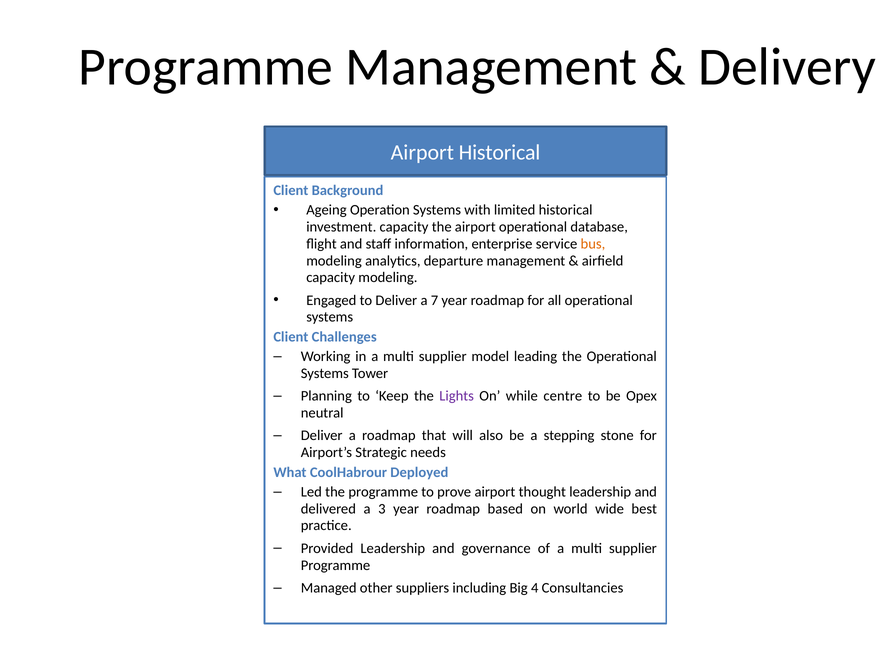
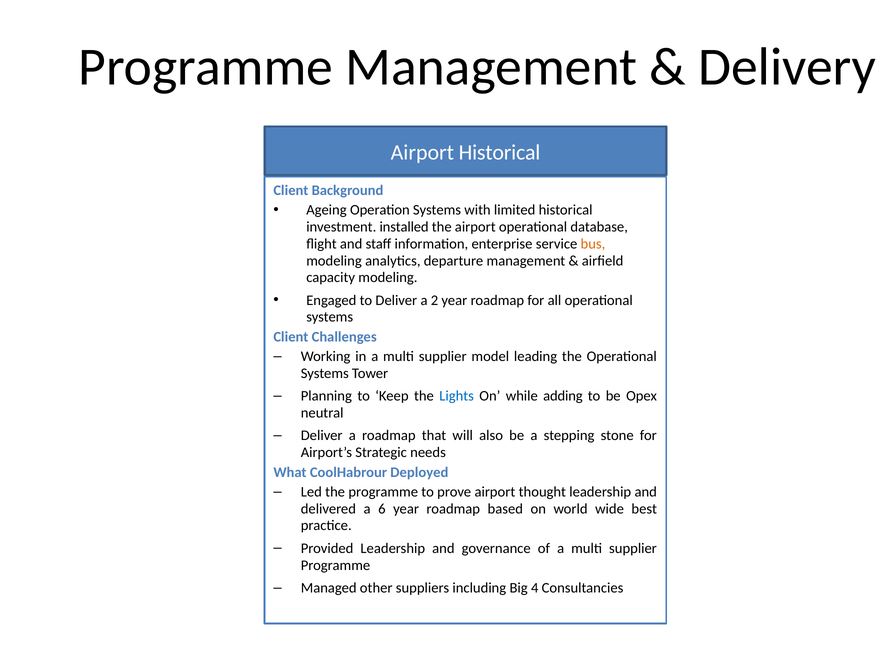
investment capacity: capacity -> installed
7: 7 -> 2
Lights colour: purple -> blue
centre: centre -> adding
3: 3 -> 6
